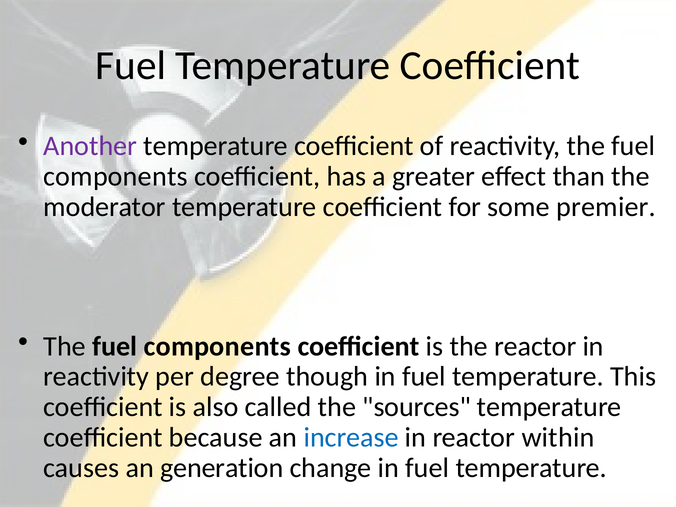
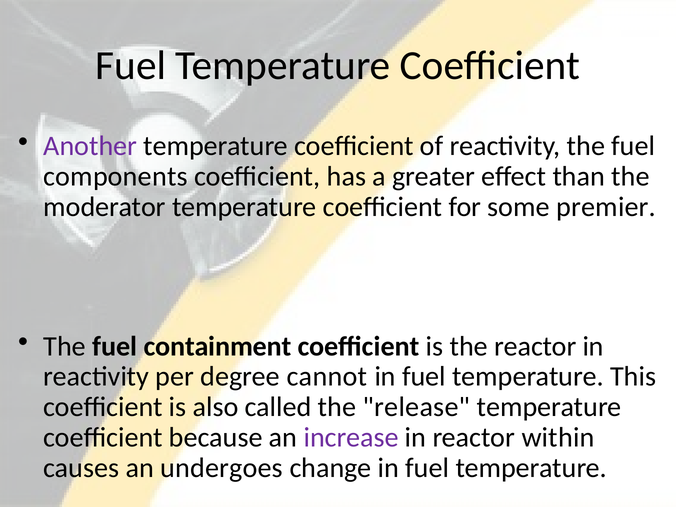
components at (217, 346): components -> containment
though: though -> cannot
sources: sources -> release
increase colour: blue -> purple
generation: generation -> undergoes
